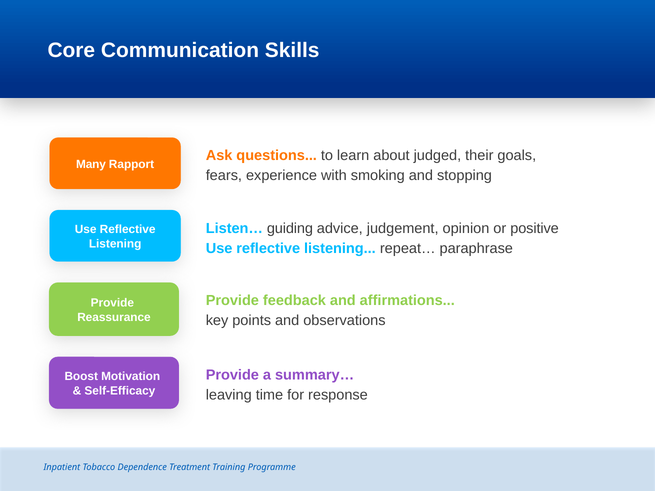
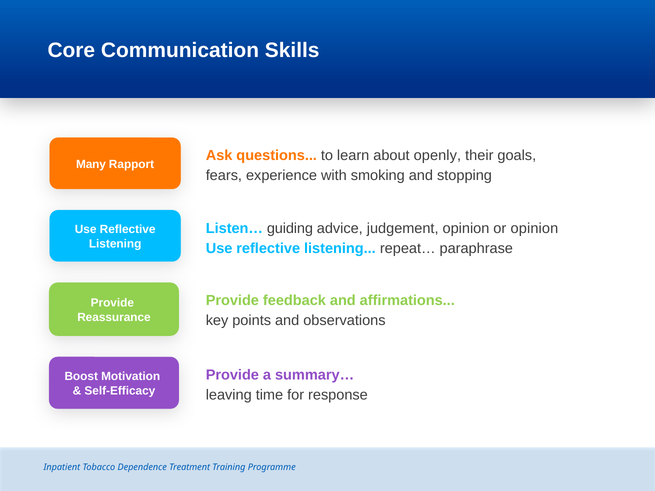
judged: judged -> openly
or positive: positive -> opinion
